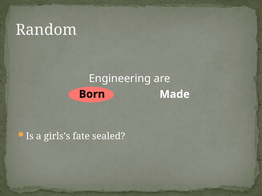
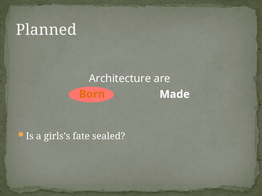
Random: Random -> Planned
Engineering: Engineering -> Architecture
Born colour: black -> orange
